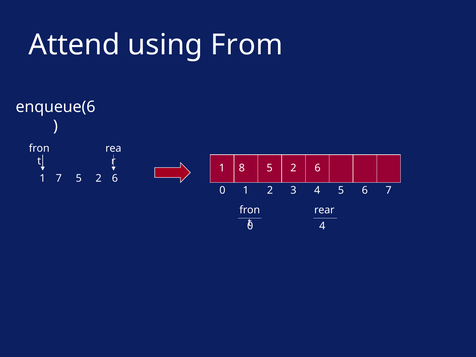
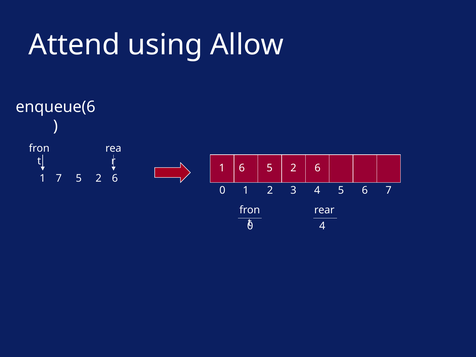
From: From -> Allow
1 8: 8 -> 6
